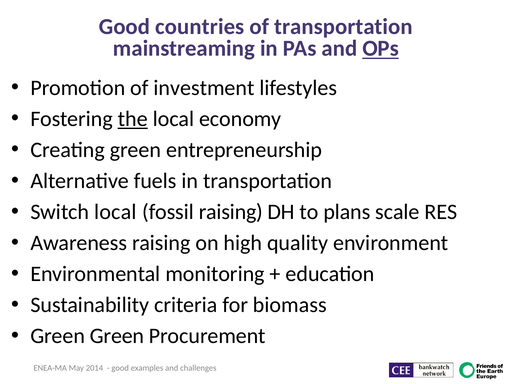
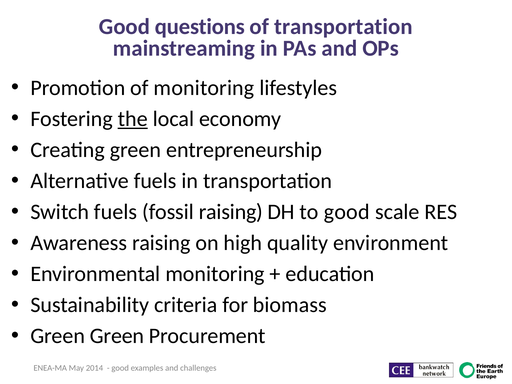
countries: countries -> questions
OPs underline: present -> none
of investment: investment -> monitoring
Switch local: local -> fuels
to plans: plans -> good
